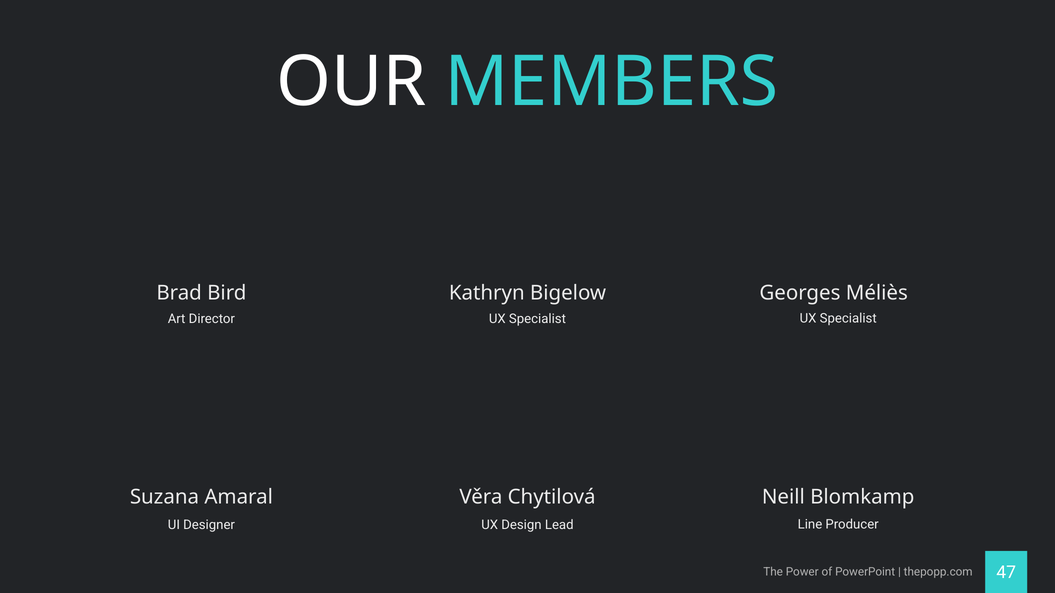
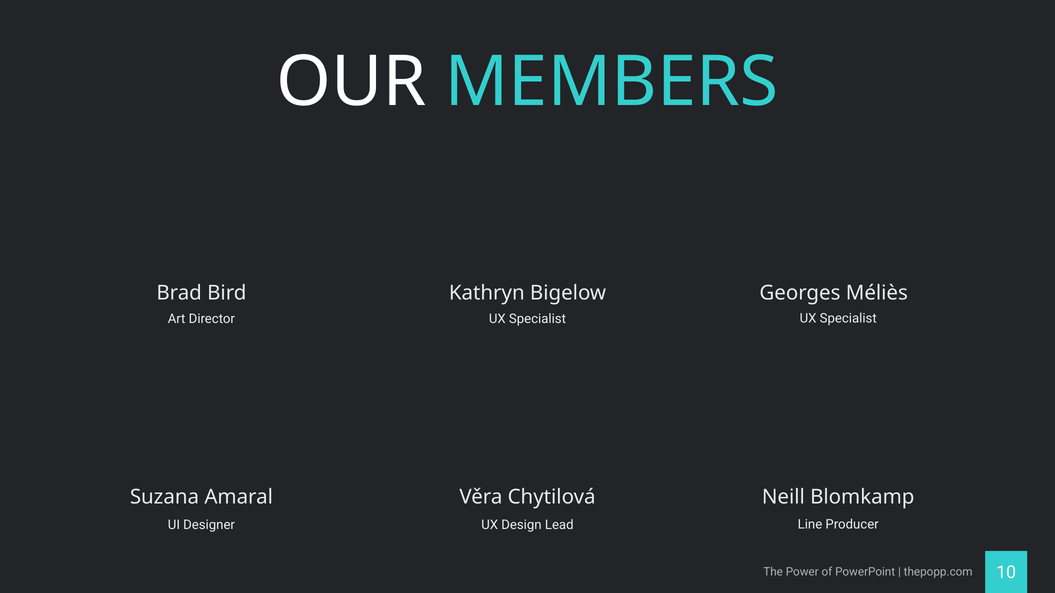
47: 47 -> 10
